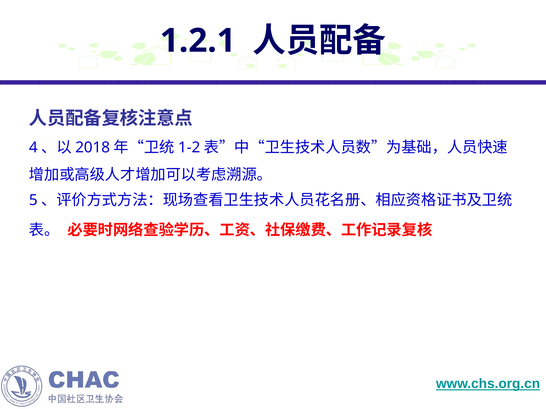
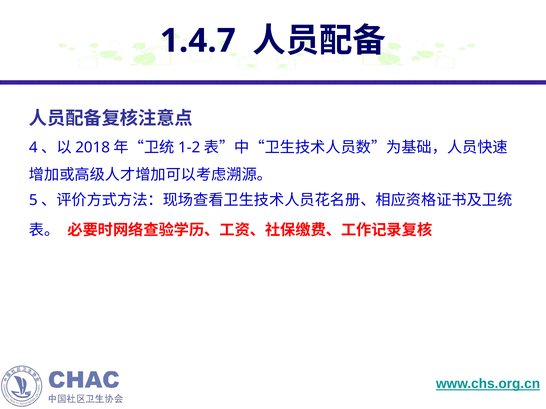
1.2.1: 1.2.1 -> 1.4.7
